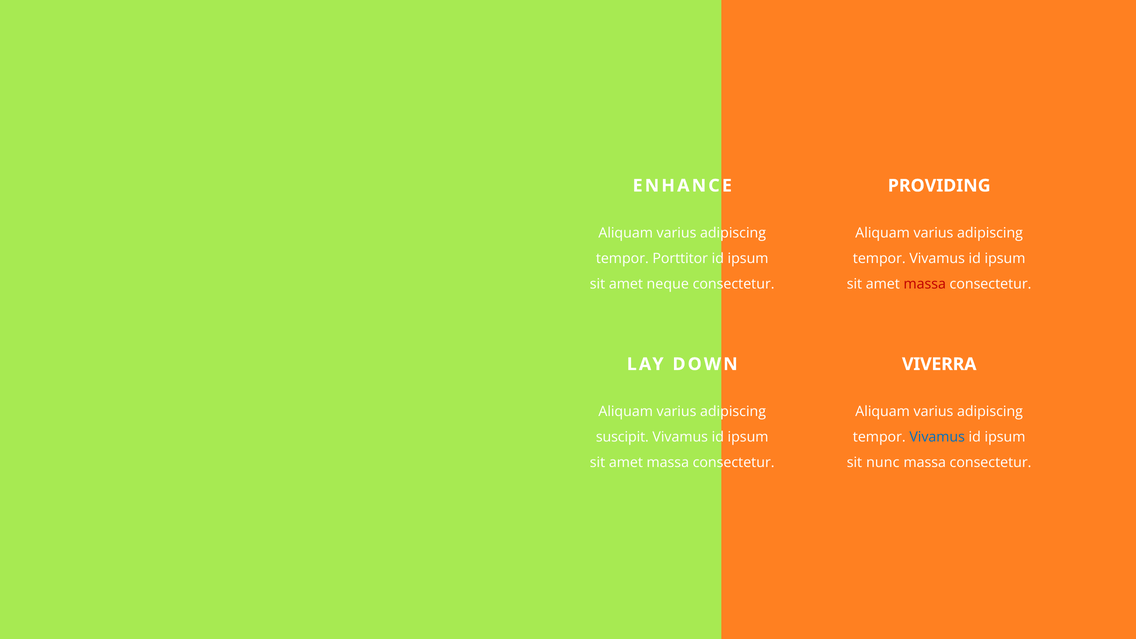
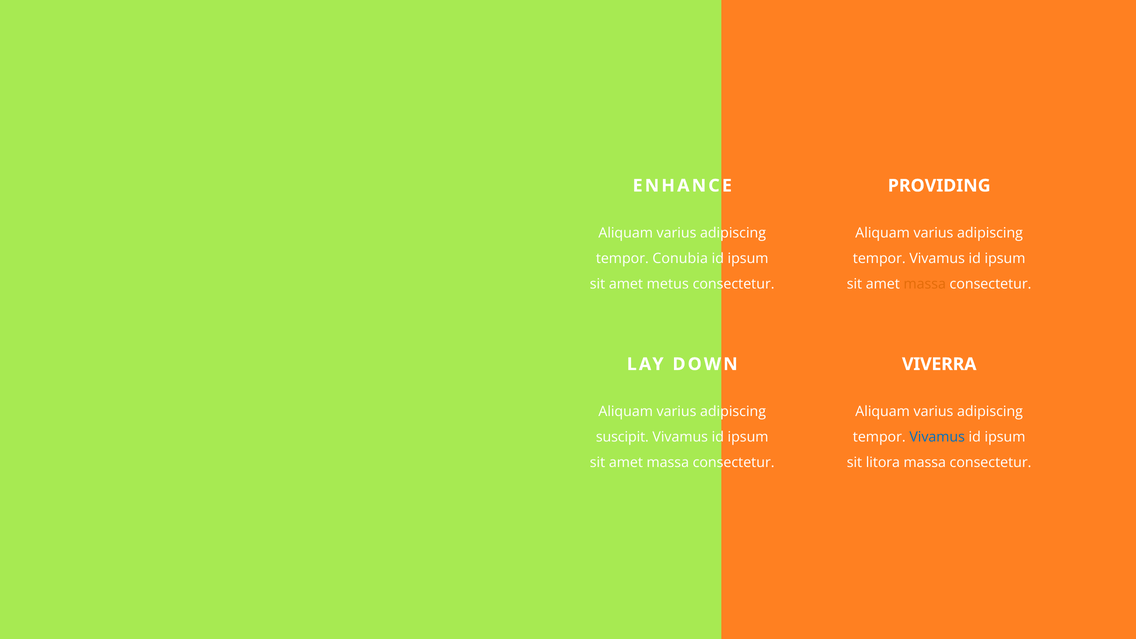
Porttitor: Porttitor -> Conubia
neque: neque -> metus
massa at (925, 284) colour: red -> orange
nunc: nunc -> litora
